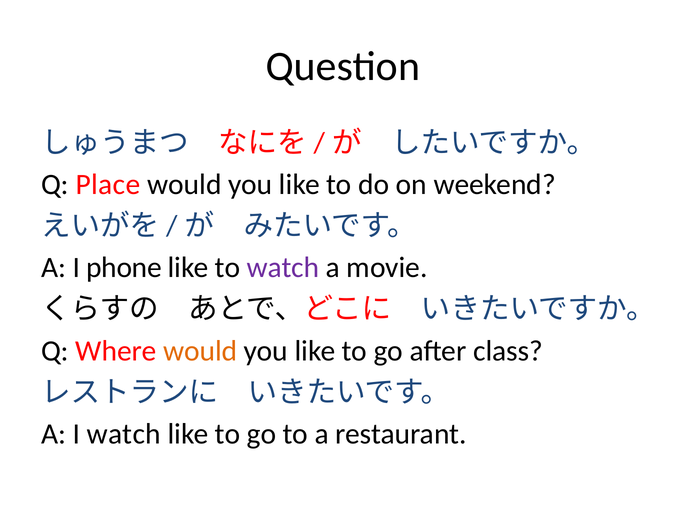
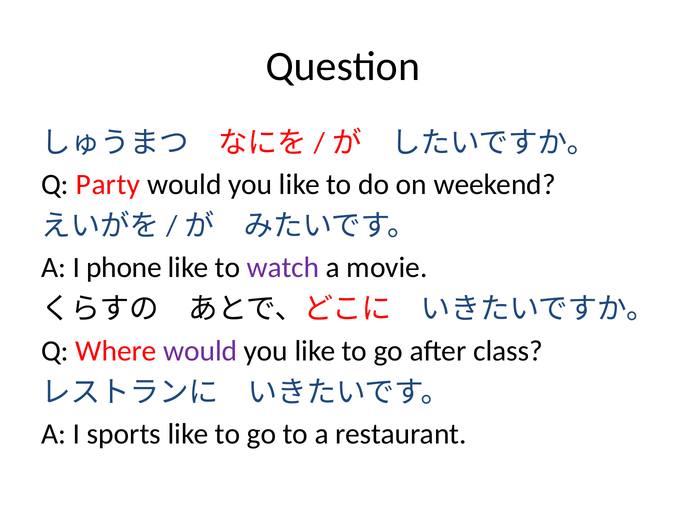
Place: Place -> Party
would at (200, 351) colour: orange -> purple
I watch: watch -> sports
